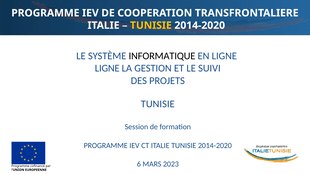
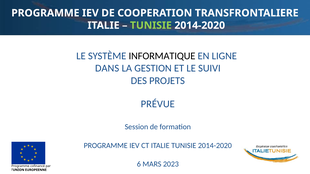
TUNISIE at (151, 25) colour: yellow -> light green
LIGNE at (107, 68): LIGNE -> DANS
TUNISIE at (158, 104): TUNISIE -> PRÉVUE
